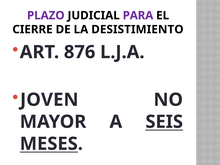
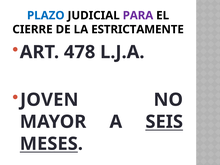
PLAZO colour: purple -> blue
DESISTIMIENTO: DESISTIMIENTO -> ESTRICTAMENTE
876: 876 -> 478
